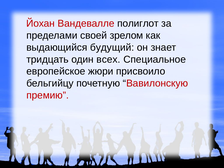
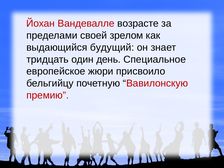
полиглот: полиглот -> возрасте
всех: всех -> день
